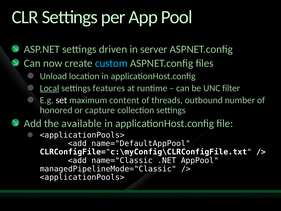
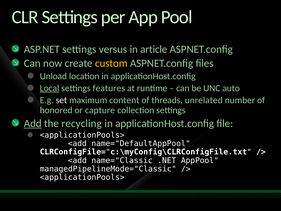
driven: driven -> versus
server: server -> article
custom colour: light blue -> yellow
filter: filter -> auto
outbound: outbound -> unrelated
Add underline: none -> present
available: available -> recycling
